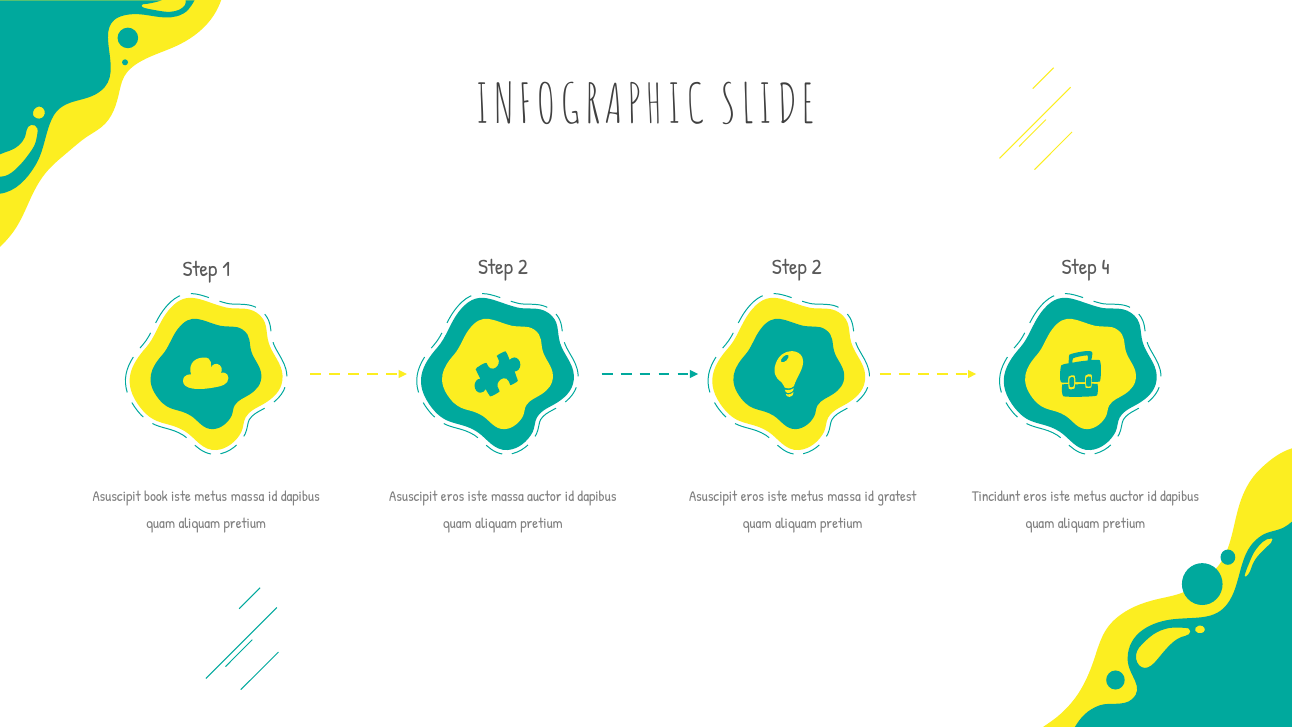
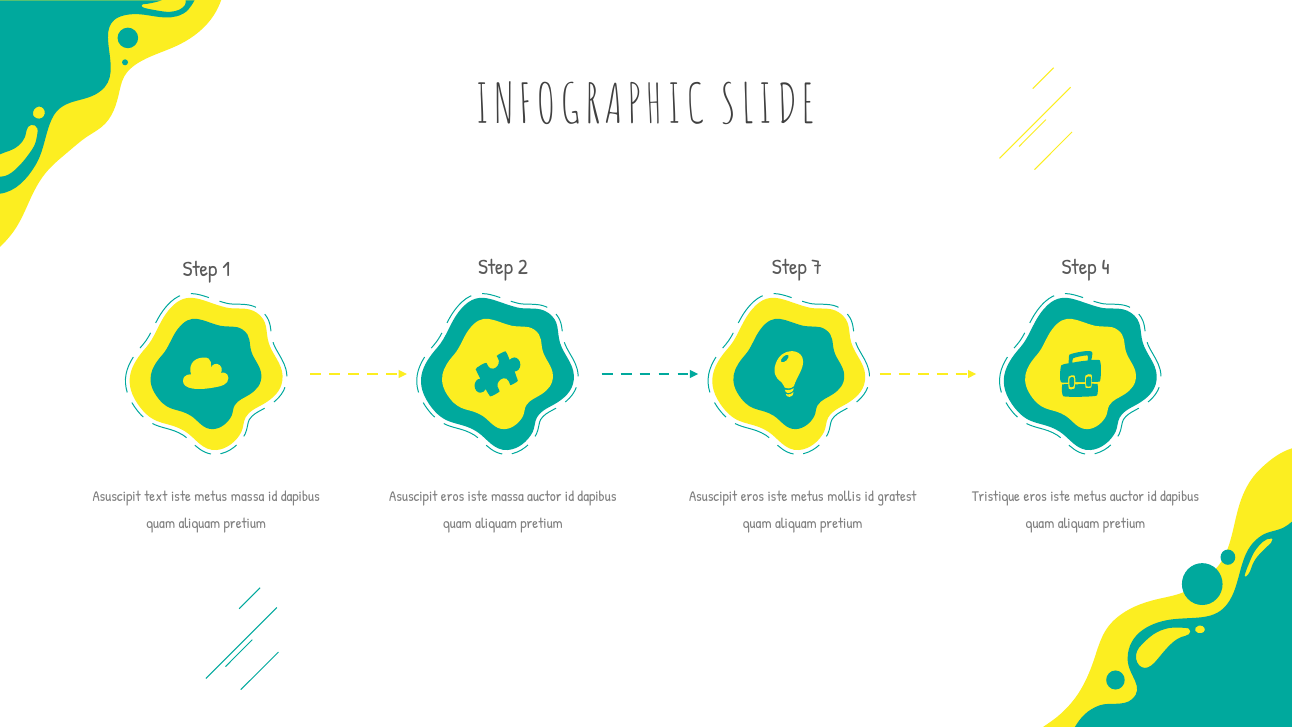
2 at (817, 267): 2 -> 7
book: book -> text
eros iste metus massa: massa -> mollis
Tincidunt: Tincidunt -> Tristique
